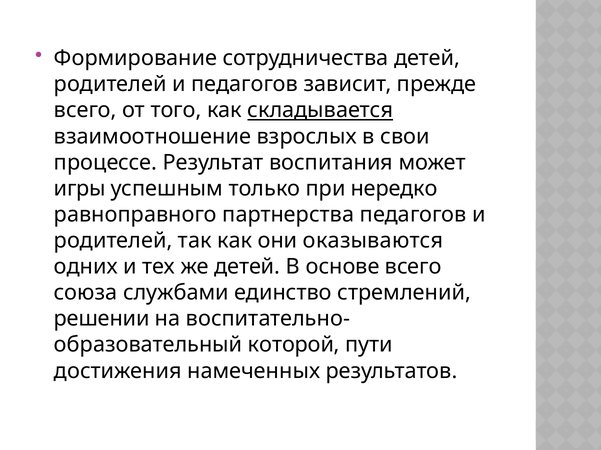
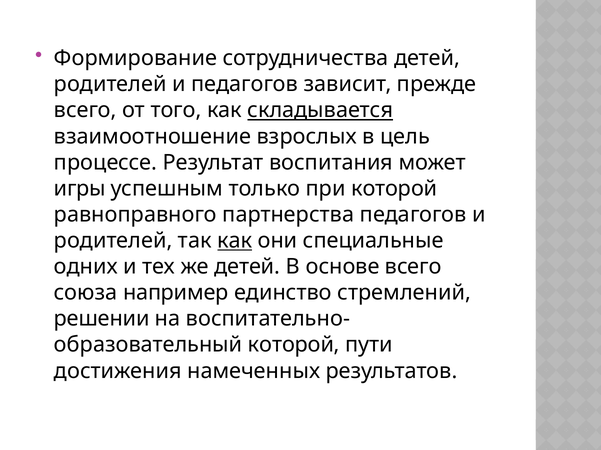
свои: свои -> цель
при нередко: нередко -> которой
как at (235, 241) underline: none -> present
оказываются: оказываются -> специальные
службами: службами -> например
